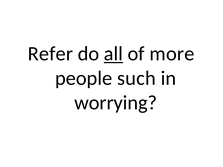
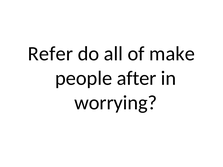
all underline: present -> none
more: more -> make
such: such -> after
